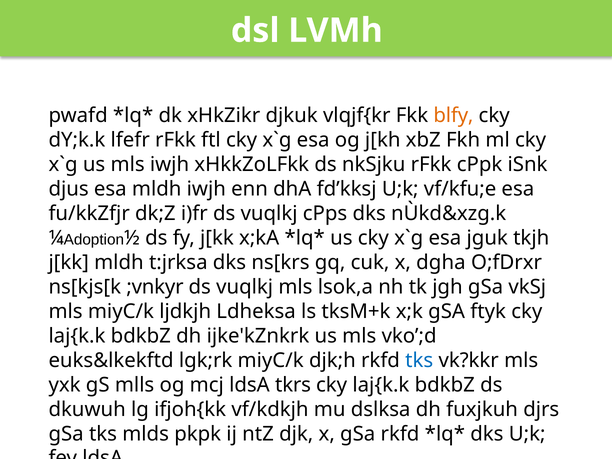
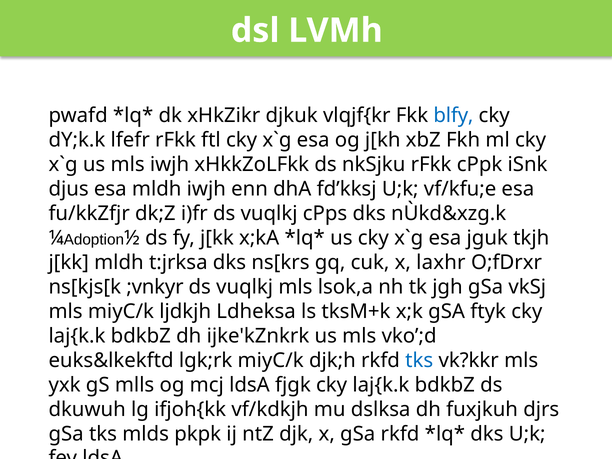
blfy colour: orange -> blue
dgha: dgha -> laxhr
tkrs: tkrs -> fjgk
